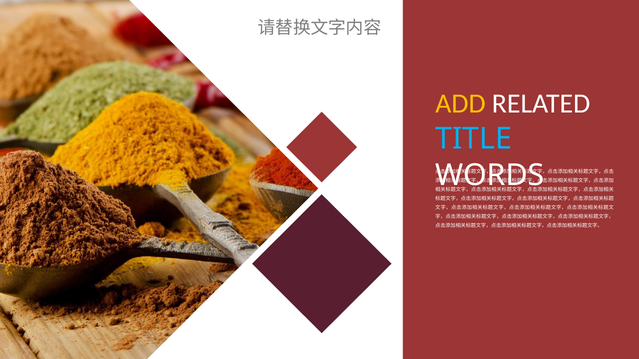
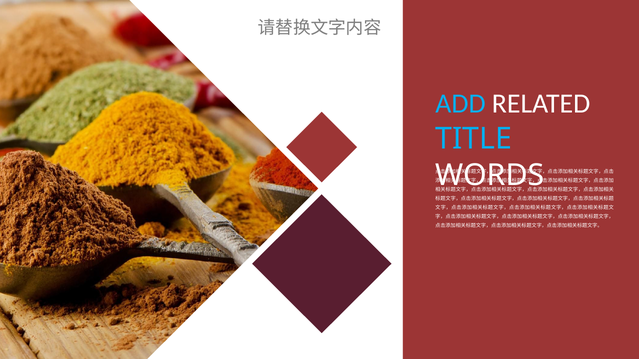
ADD colour: yellow -> light blue
